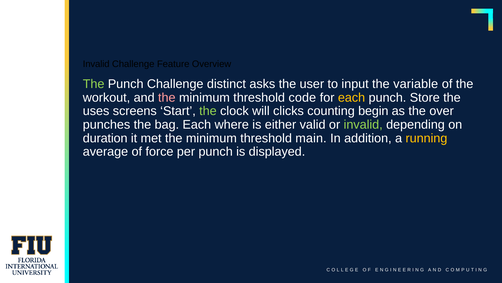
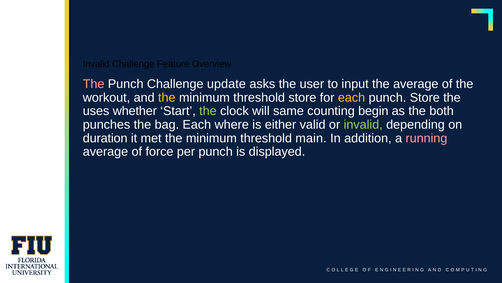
The at (94, 84) colour: light green -> pink
distinct: distinct -> update
the variable: variable -> average
the at (167, 97) colour: pink -> yellow
threshold code: code -> store
screens: screens -> whether
clicks: clicks -> same
over: over -> both
running colour: yellow -> pink
